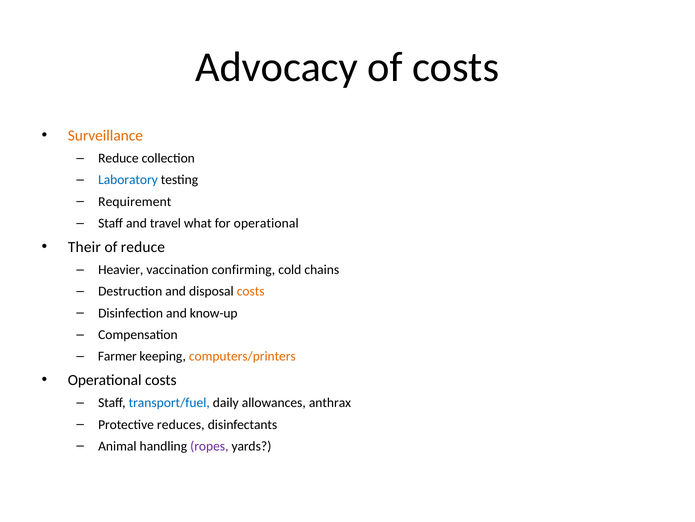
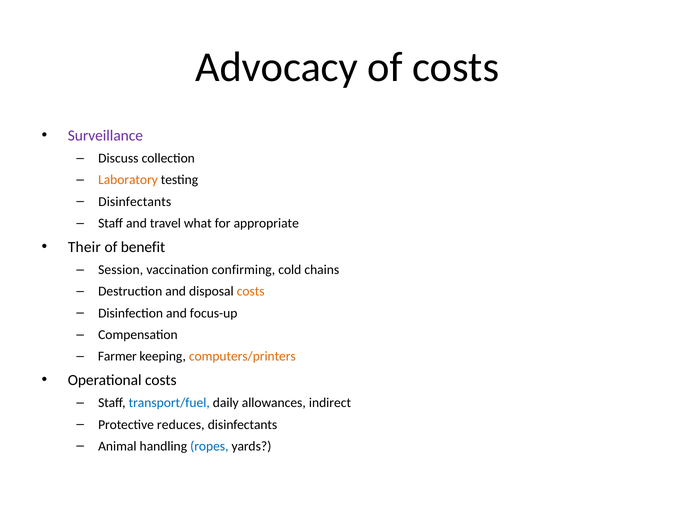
Surveillance colour: orange -> purple
Reduce at (118, 158): Reduce -> Discuss
Laboratory colour: blue -> orange
Requirement at (135, 201): Requirement -> Disinfectants
for operational: operational -> appropriate
of reduce: reduce -> benefit
Heavier: Heavier -> Session
know-up: know-up -> focus-up
anthrax: anthrax -> indirect
ropes colour: purple -> blue
